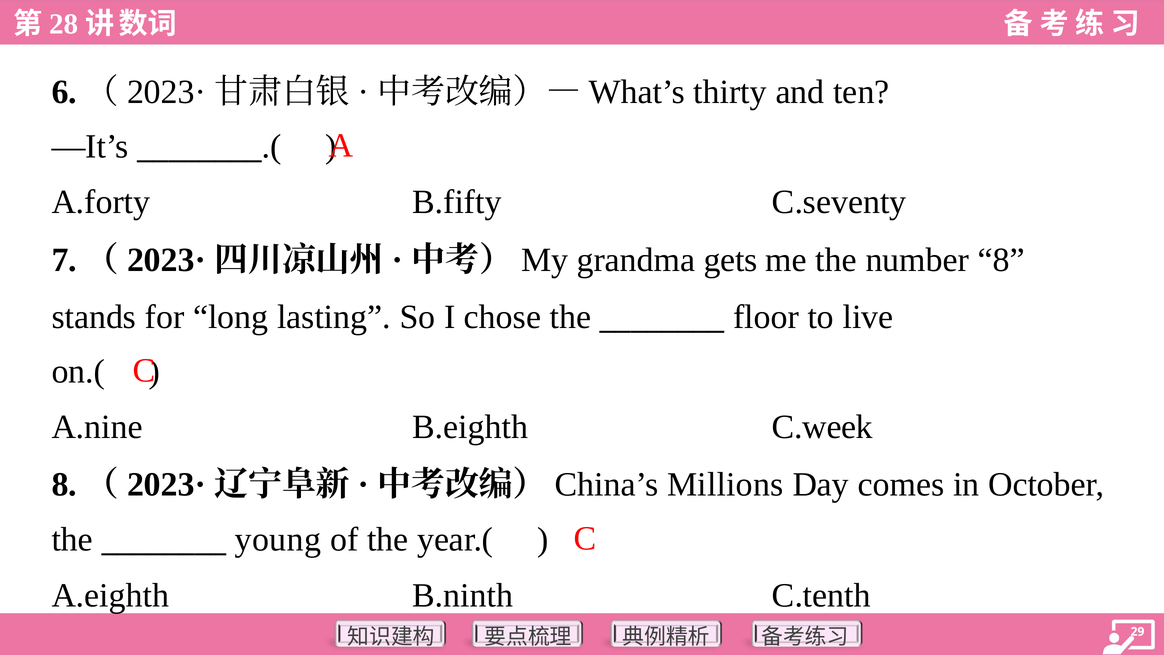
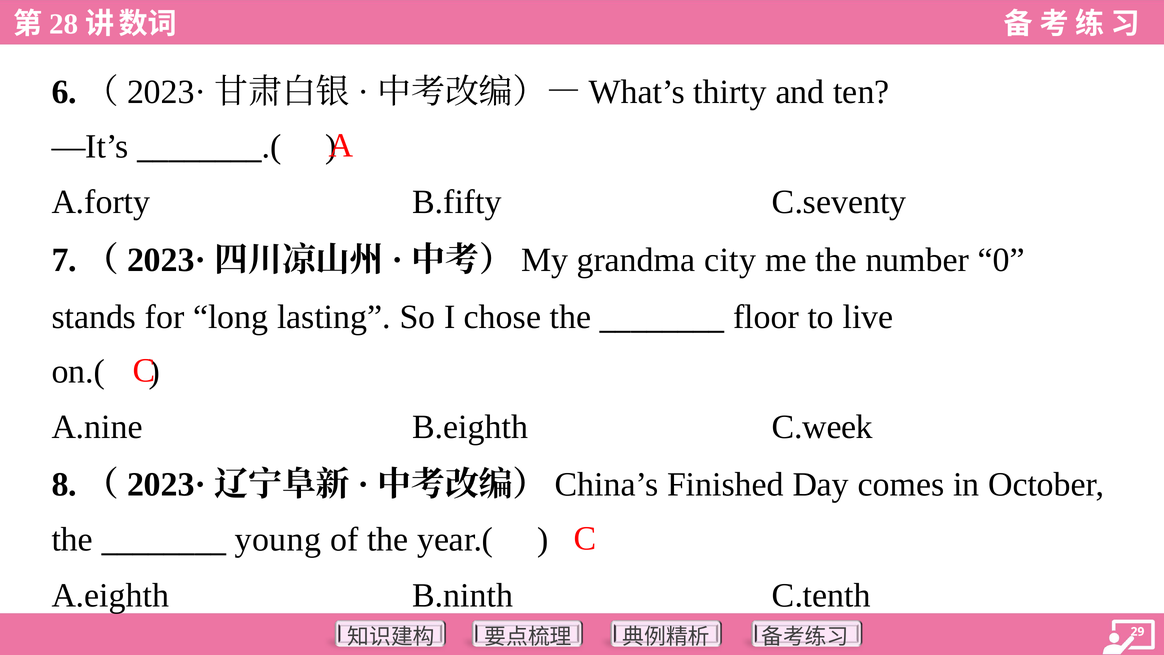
gets: gets -> city
8: 8 -> 0
Millions: Millions -> Finished
